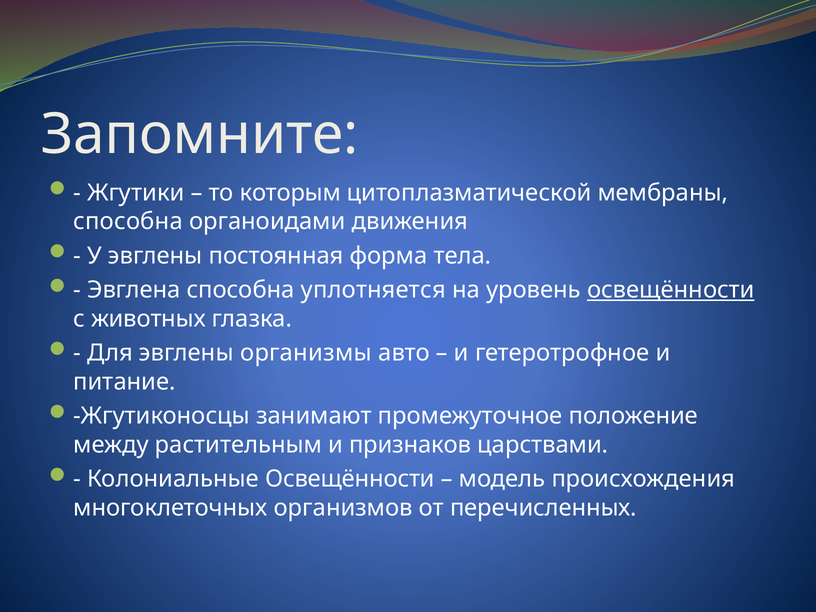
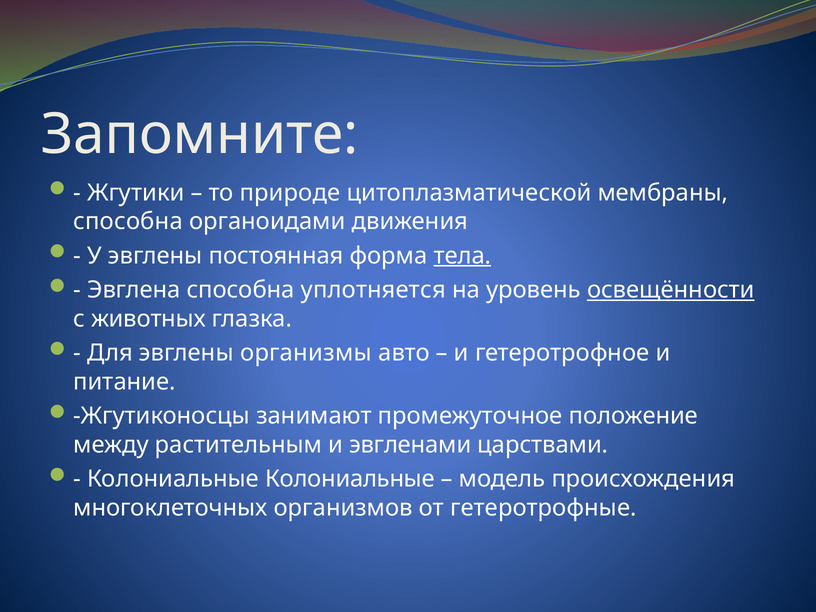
которым: которым -> природе
тела underline: none -> present
признаков: признаков -> эвгленами
Колониальные Освещённости: Освещённости -> Колониальные
перечисленных: перечисленных -> гетеротрофные
